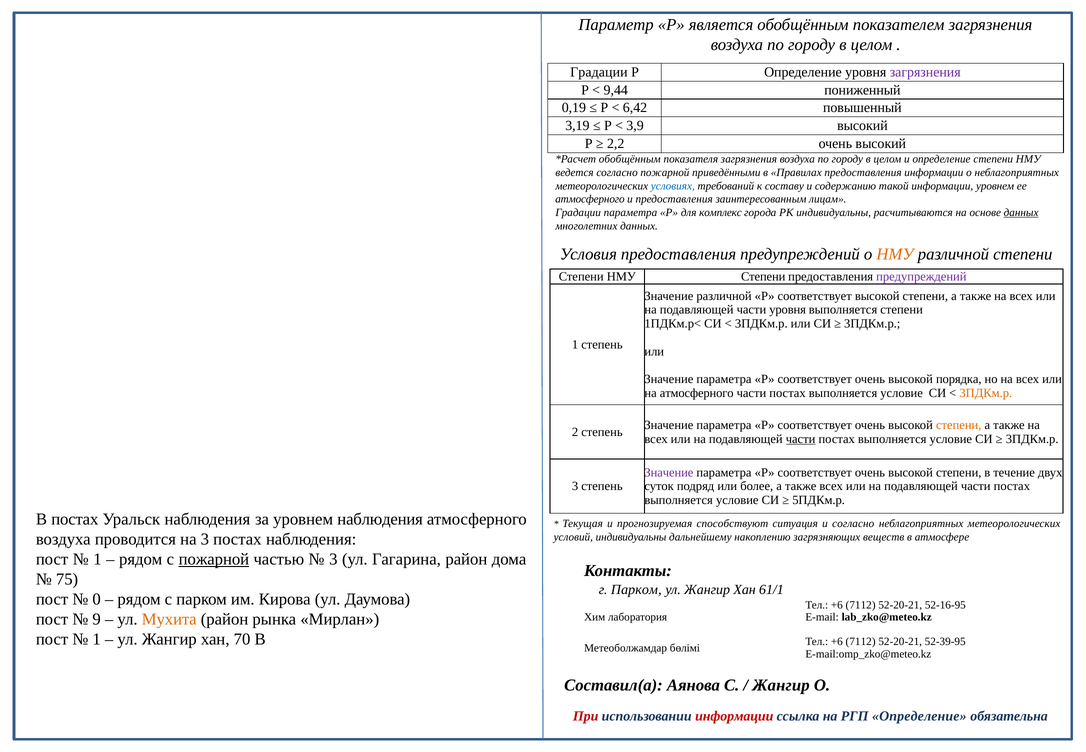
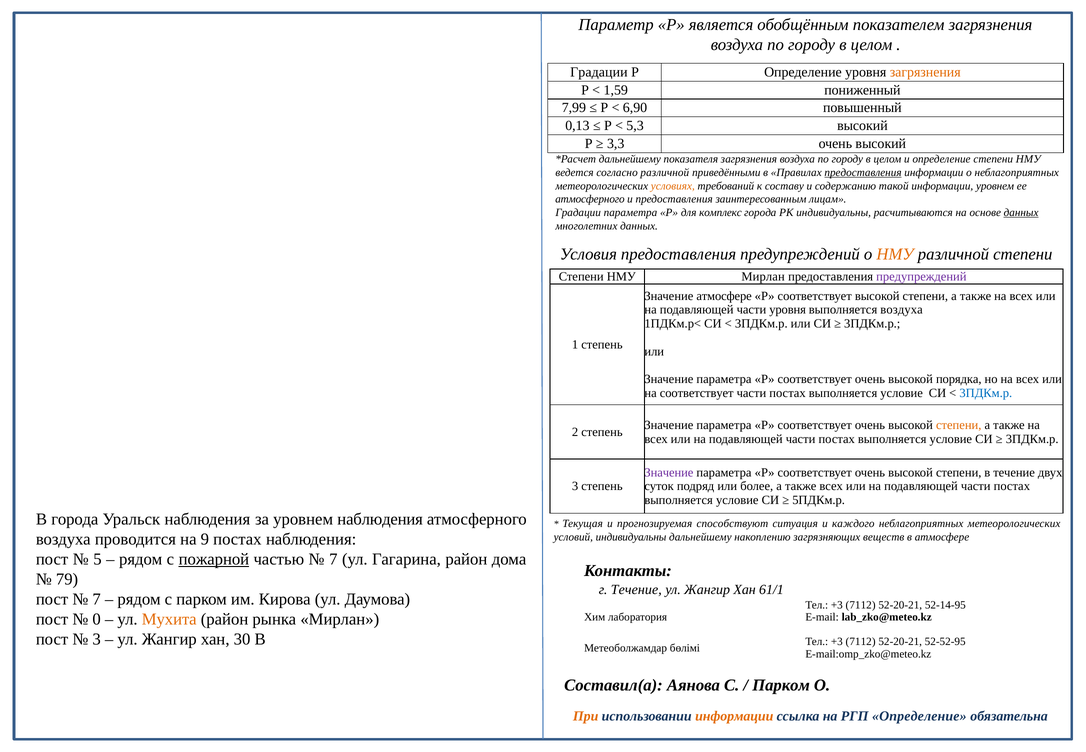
загрязнения at (925, 72) colour: purple -> orange
9,44: 9,44 -> 1,59
0,19: 0,19 -> 7,99
6,42: 6,42 -> 6,90
3,19: 3,19 -> 0,13
3,9: 3,9 -> 5,3
2,2: 2,2 -> 3,3
обобщённым at (630, 159): обобщённым -> дальнейшему
согласно пожарной: пожарной -> различной
предоставления at (863, 173) underline: none -> present
условиях colour: blue -> orange
НМУ Степени: Степени -> Мирлан
Значение различной: различной -> атмосфере
выполняется степени: степени -> воздуха
на атмосферного: атмосферного -> соответствует
3ПДКм.р at (986, 393) colour: orange -> blue
части at (801, 439) underline: present -> none
В постах: постах -> города
и согласно: согласно -> каждого
на 3: 3 -> 9
1 at (97, 559): 1 -> 5
3 at (333, 559): 3 -> 7
75: 75 -> 79
г Парком: Парком -> Течение
0 at (97, 599): 0 -> 7
+6 at (837, 605): +6 -> +3
52-16-95: 52-16-95 -> 52-14-95
9: 9 -> 0
1 at (97, 639): 1 -> 3
70: 70 -> 30
+6 at (837, 642): +6 -> +3
52-39-95: 52-39-95 -> 52-52-95
Жангир at (781, 685): Жангир -> Парком
При colour: red -> orange
информации at (734, 716) colour: red -> orange
